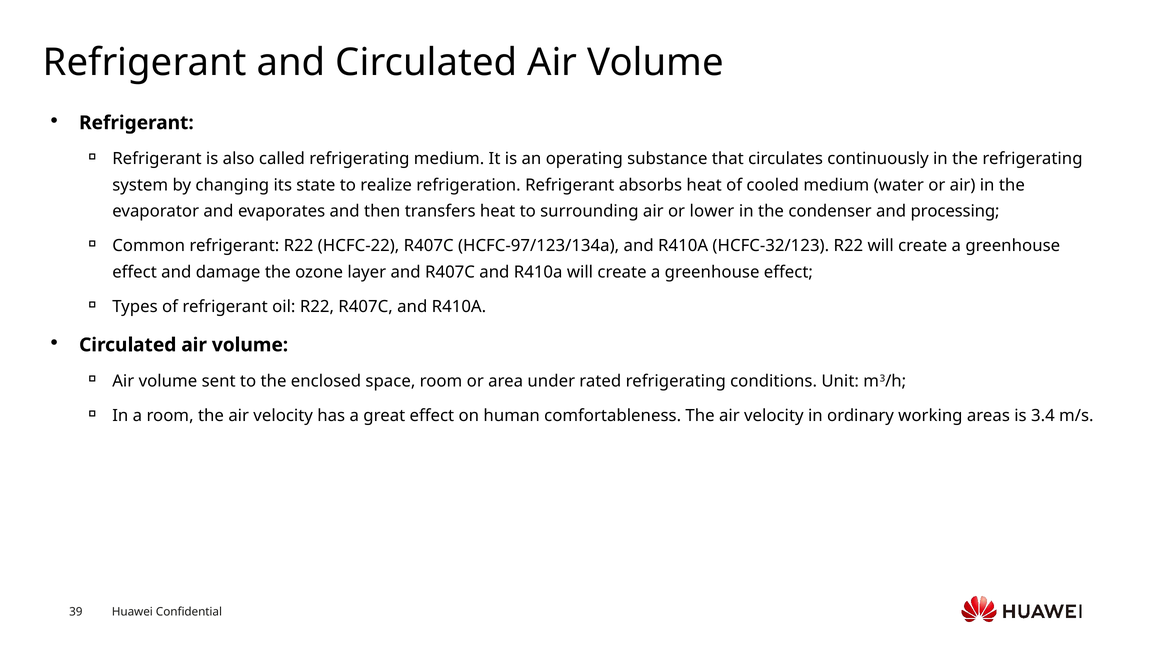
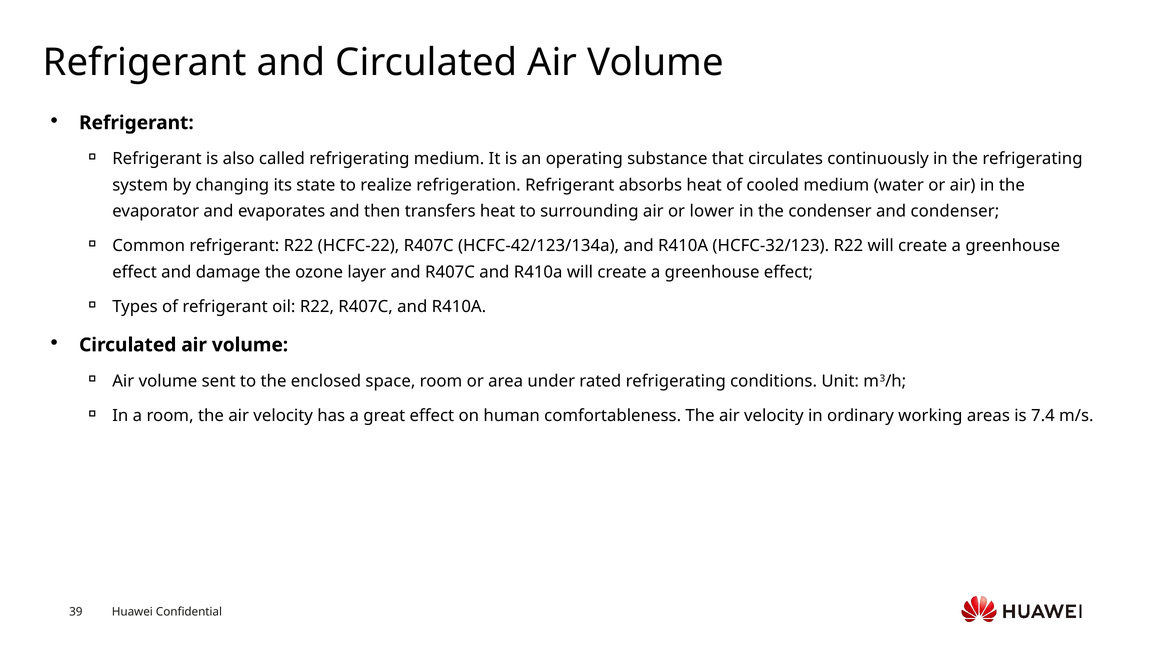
and processing: processing -> condenser
HCFC-97/123/134a: HCFC-97/123/134a -> HCFC-42/123/134a
3.4: 3.4 -> 7.4
